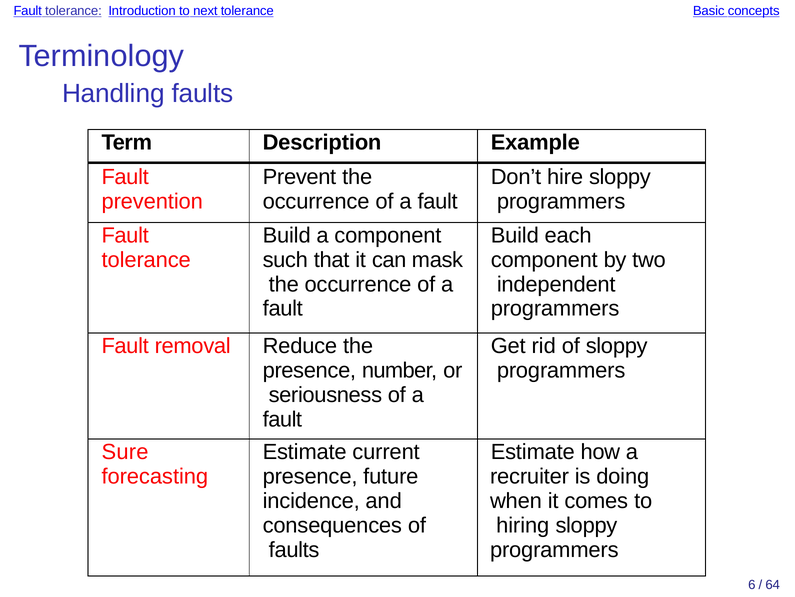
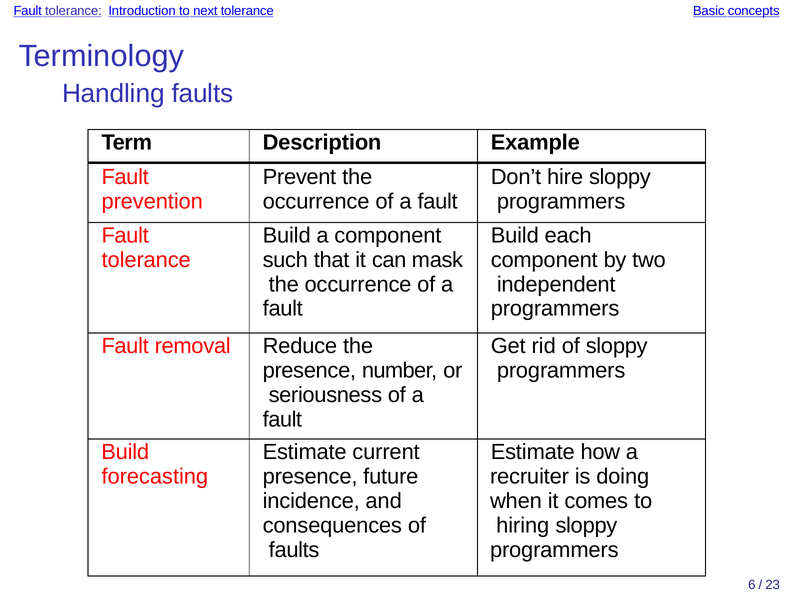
Sure at (125, 452): Sure -> Build
64: 64 -> 23
